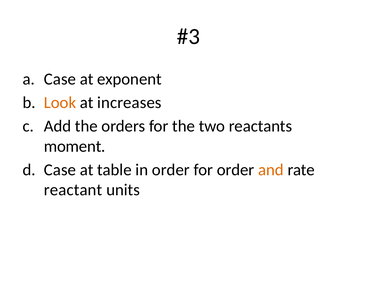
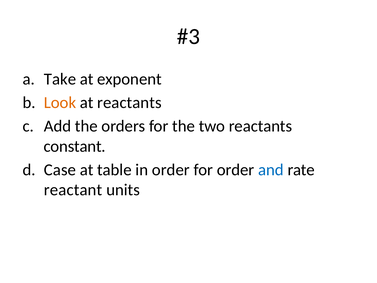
Case at (60, 79): Case -> Take
at increases: increases -> reactants
moment: moment -> constant
and colour: orange -> blue
